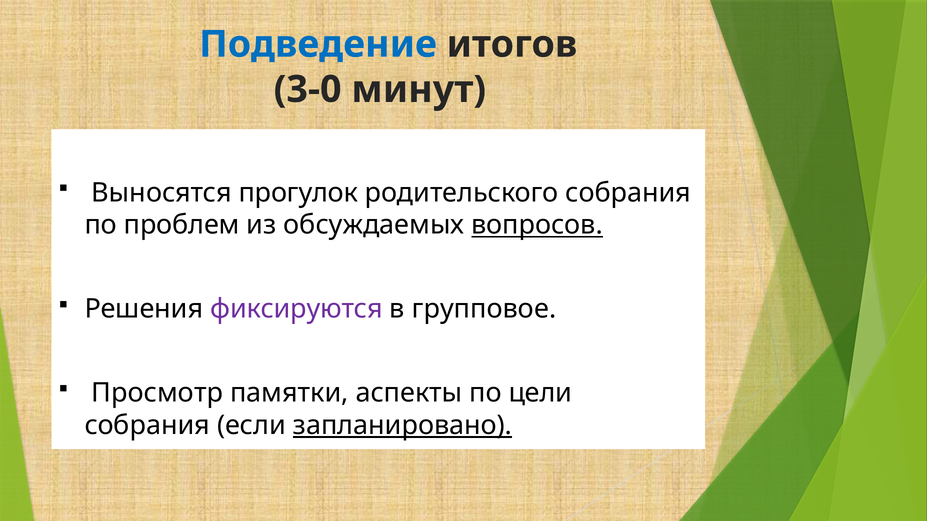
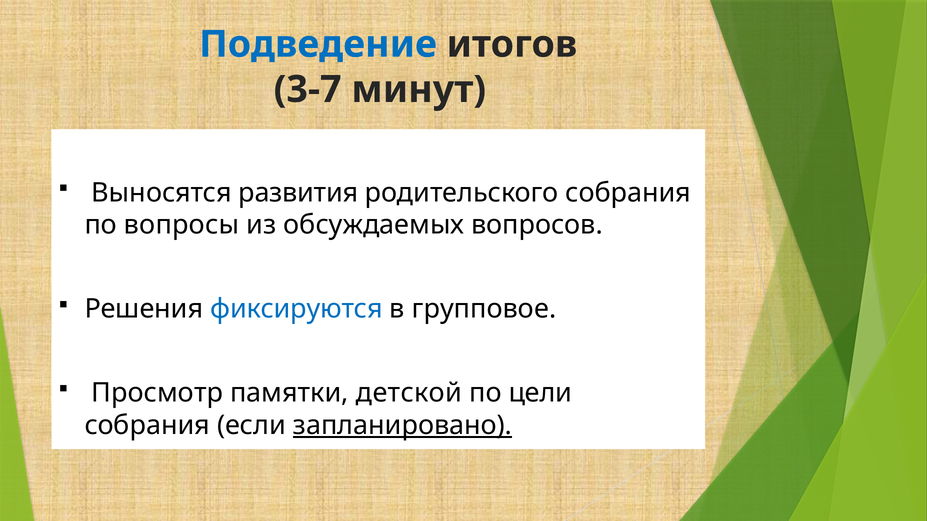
3-0: 3-0 -> 3-7
прогулок: прогулок -> развития
проблем: проблем -> вопросы
вопросов underline: present -> none
фиксируются colour: purple -> blue
аспекты: аспекты -> детской
